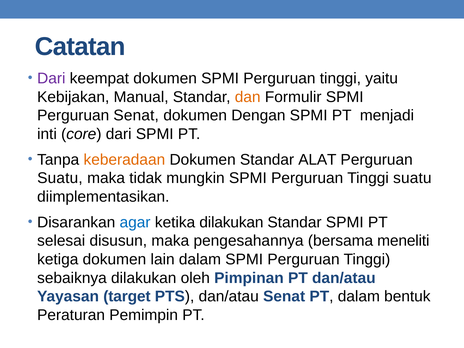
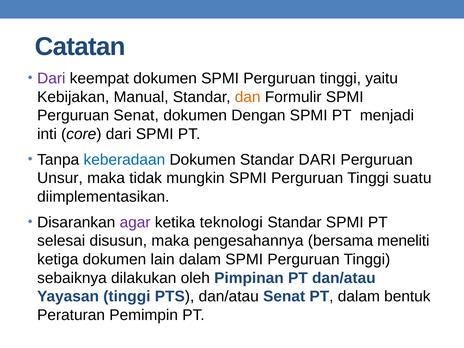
keberadaan colour: orange -> blue
Standar ALAT: ALAT -> DARI
Suatu at (60, 178): Suatu -> Unsur
agar colour: blue -> purple
ketika dilakukan: dilakukan -> teknologi
Yayasan target: target -> tinggi
